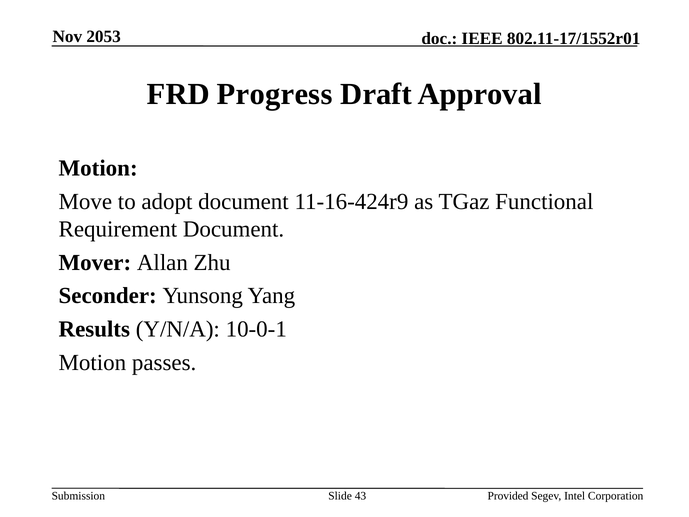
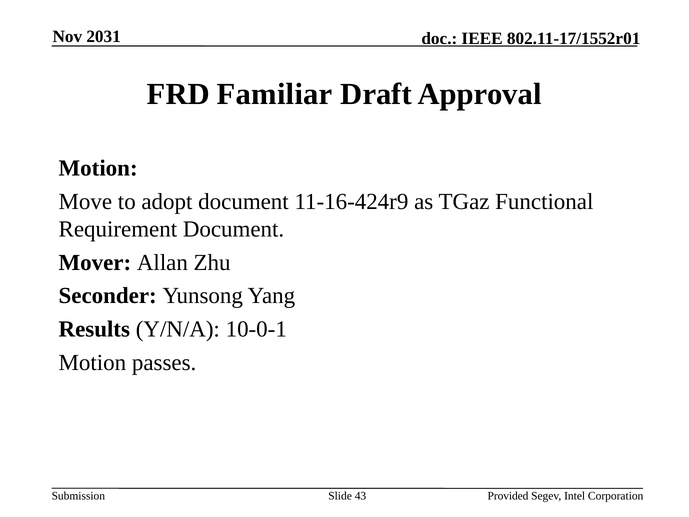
2053: 2053 -> 2031
Progress: Progress -> Familiar
